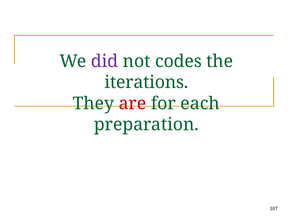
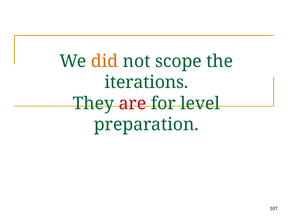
did colour: purple -> orange
codes: codes -> scope
each: each -> level
